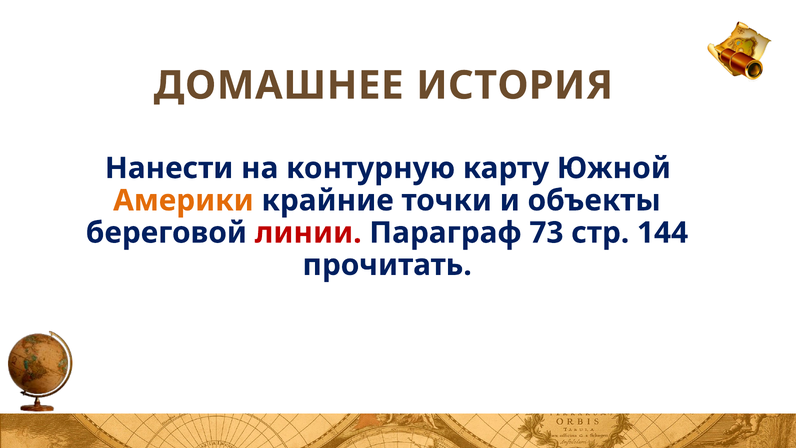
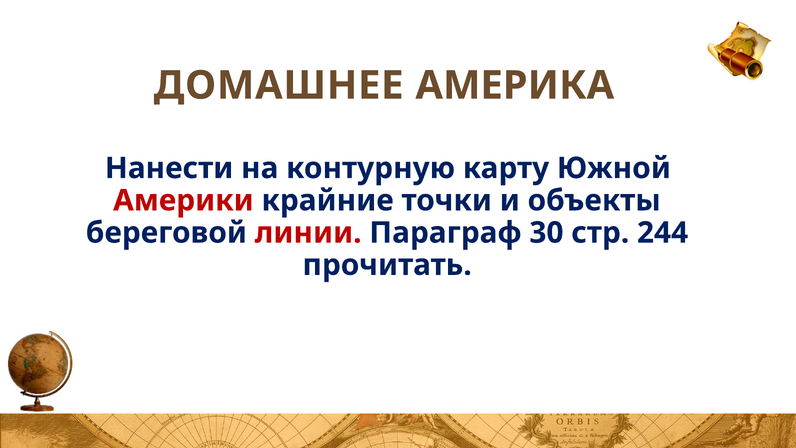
ИСТОРИЯ: ИСТОРИЯ -> АМЕРИКА
Америки colour: orange -> red
73: 73 -> 30
144: 144 -> 244
